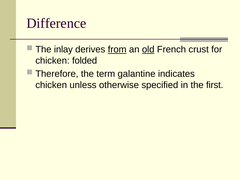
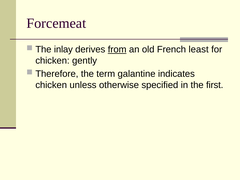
Difference: Difference -> Forcemeat
old underline: present -> none
crust: crust -> least
folded: folded -> gently
